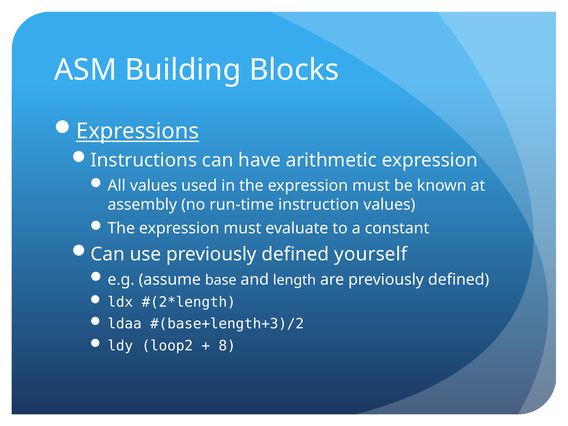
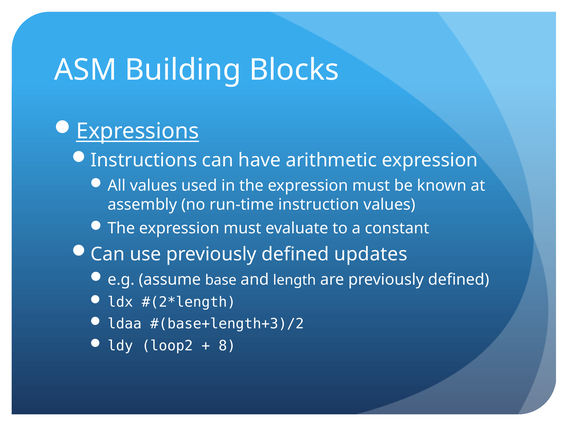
yourself: yourself -> updates
